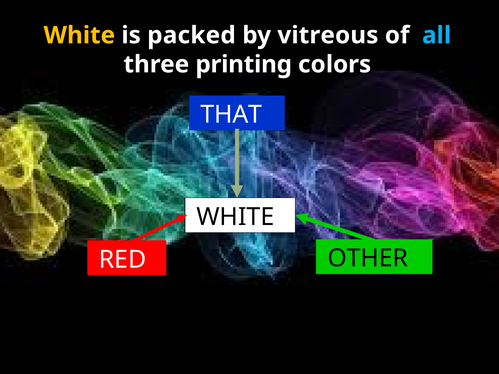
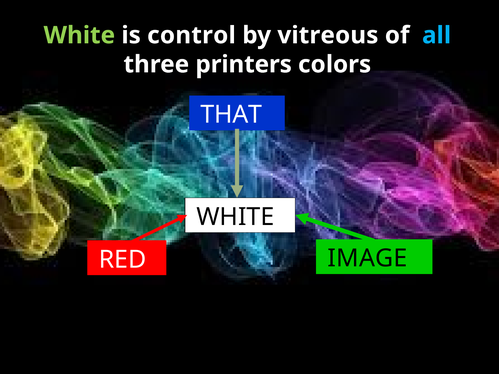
White at (79, 35) colour: yellow -> light green
packed: packed -> control
printing: printing -> printers
OTHER: OTHER -> IMAGE
